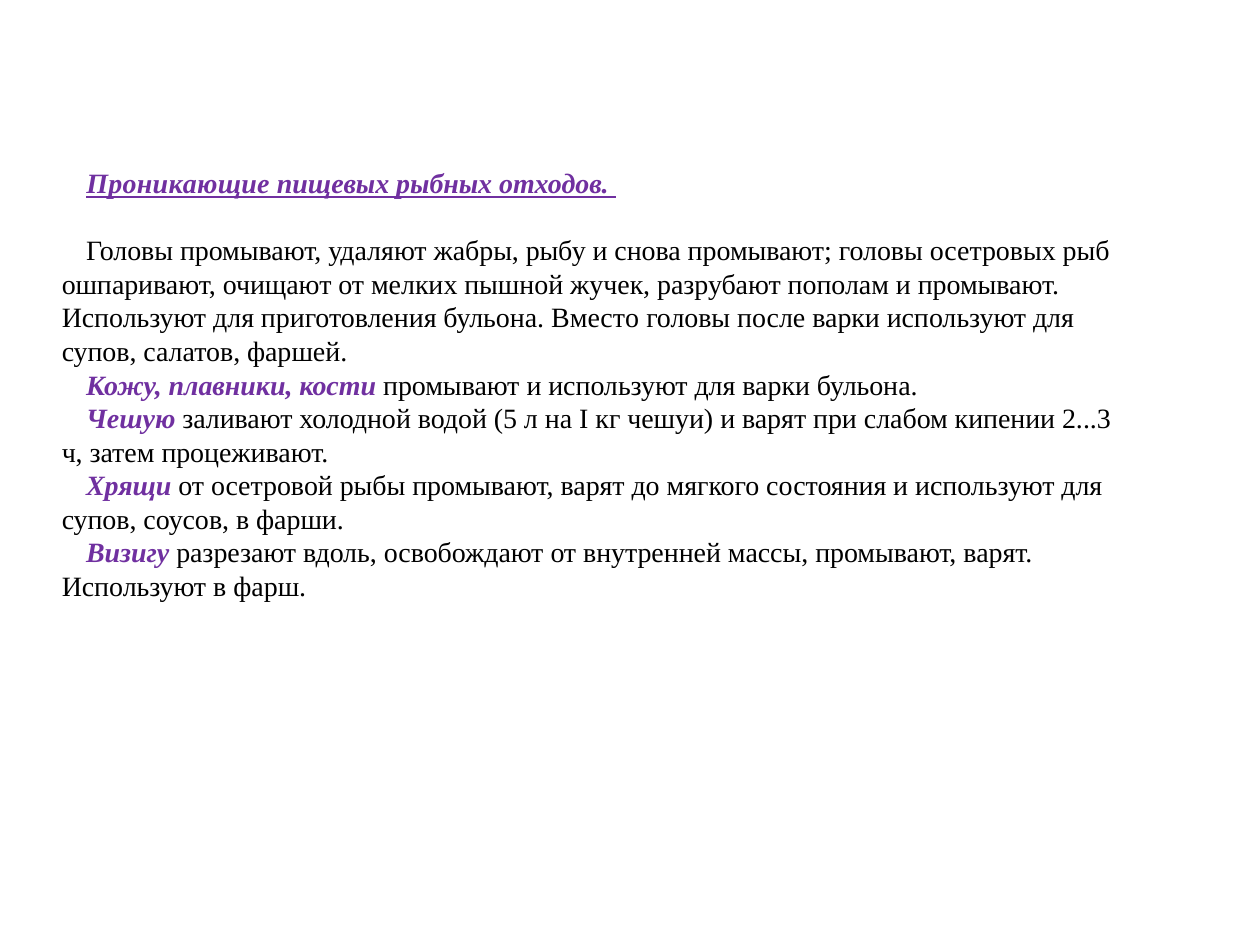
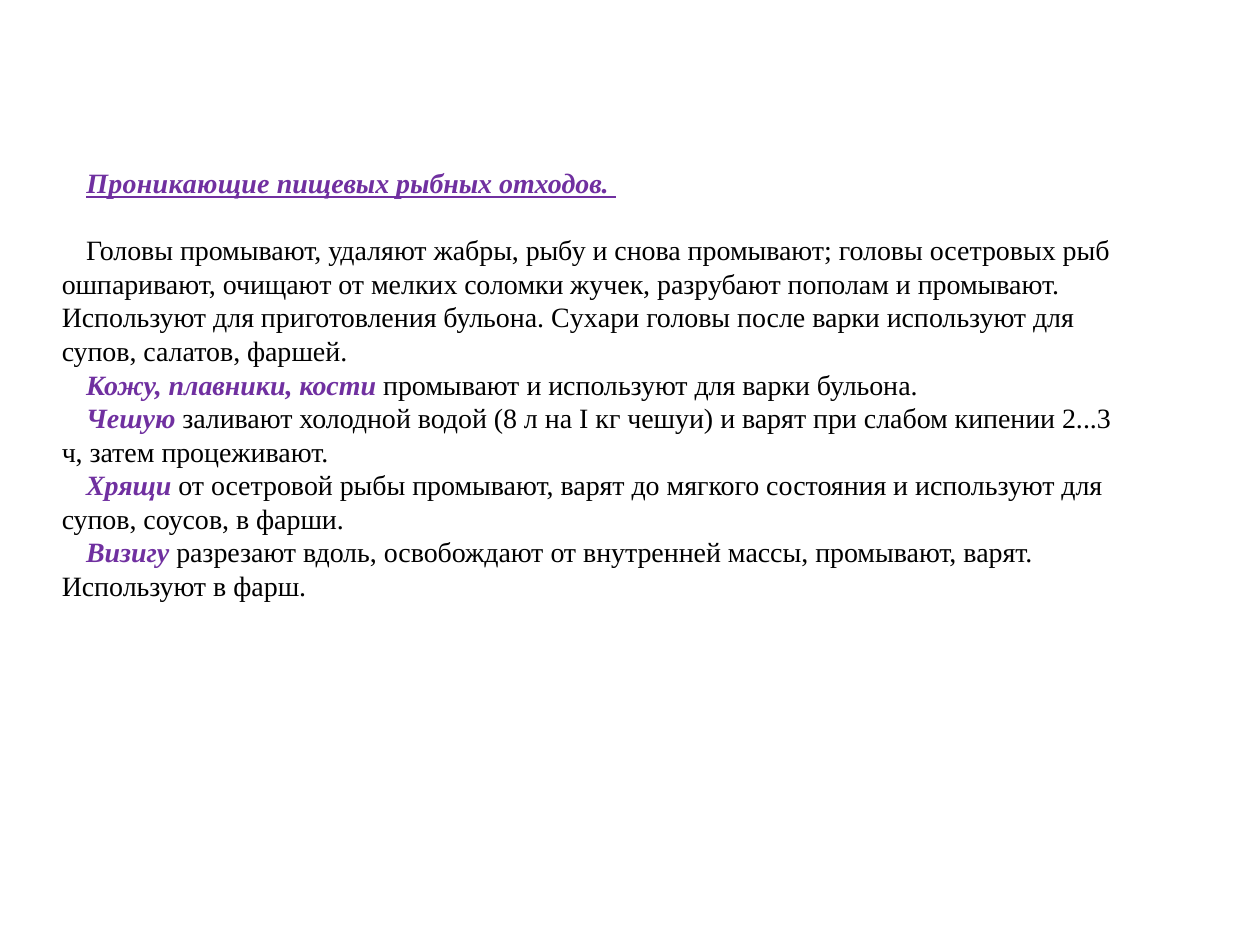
пышной: пышной -> соломки
Вместо: Вместо -> Сухари
5: 5 -> 8
